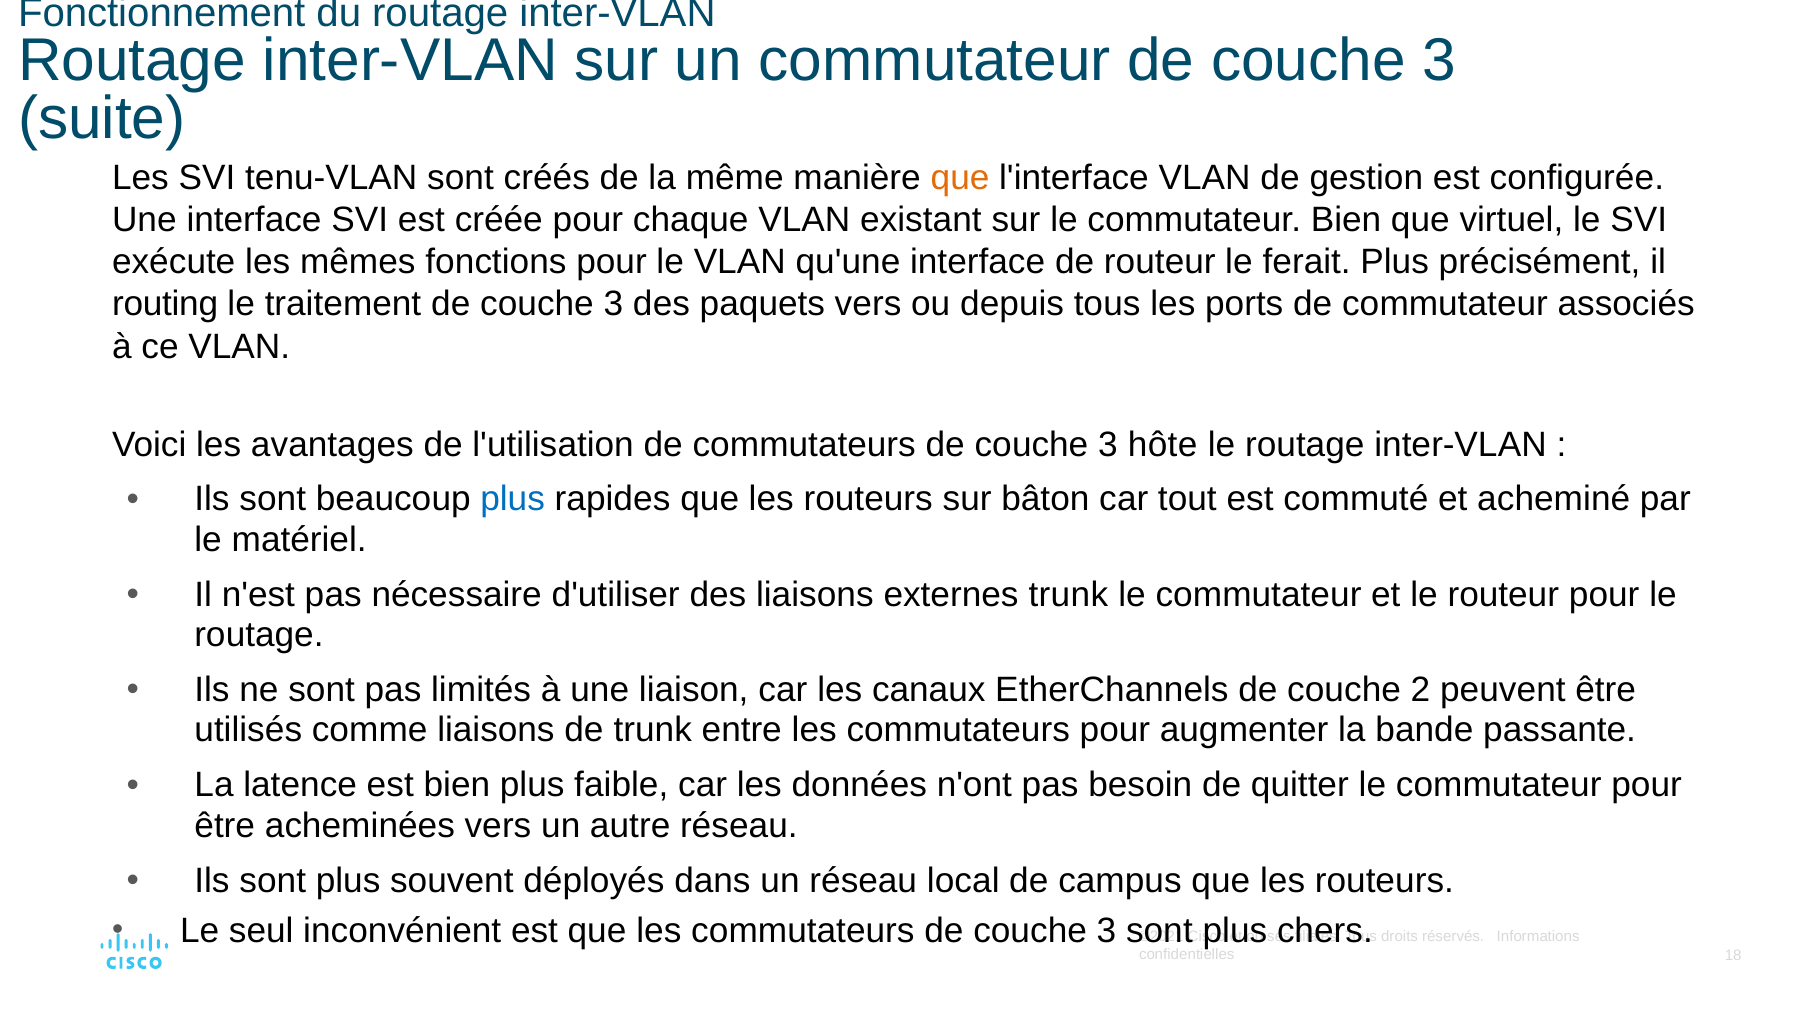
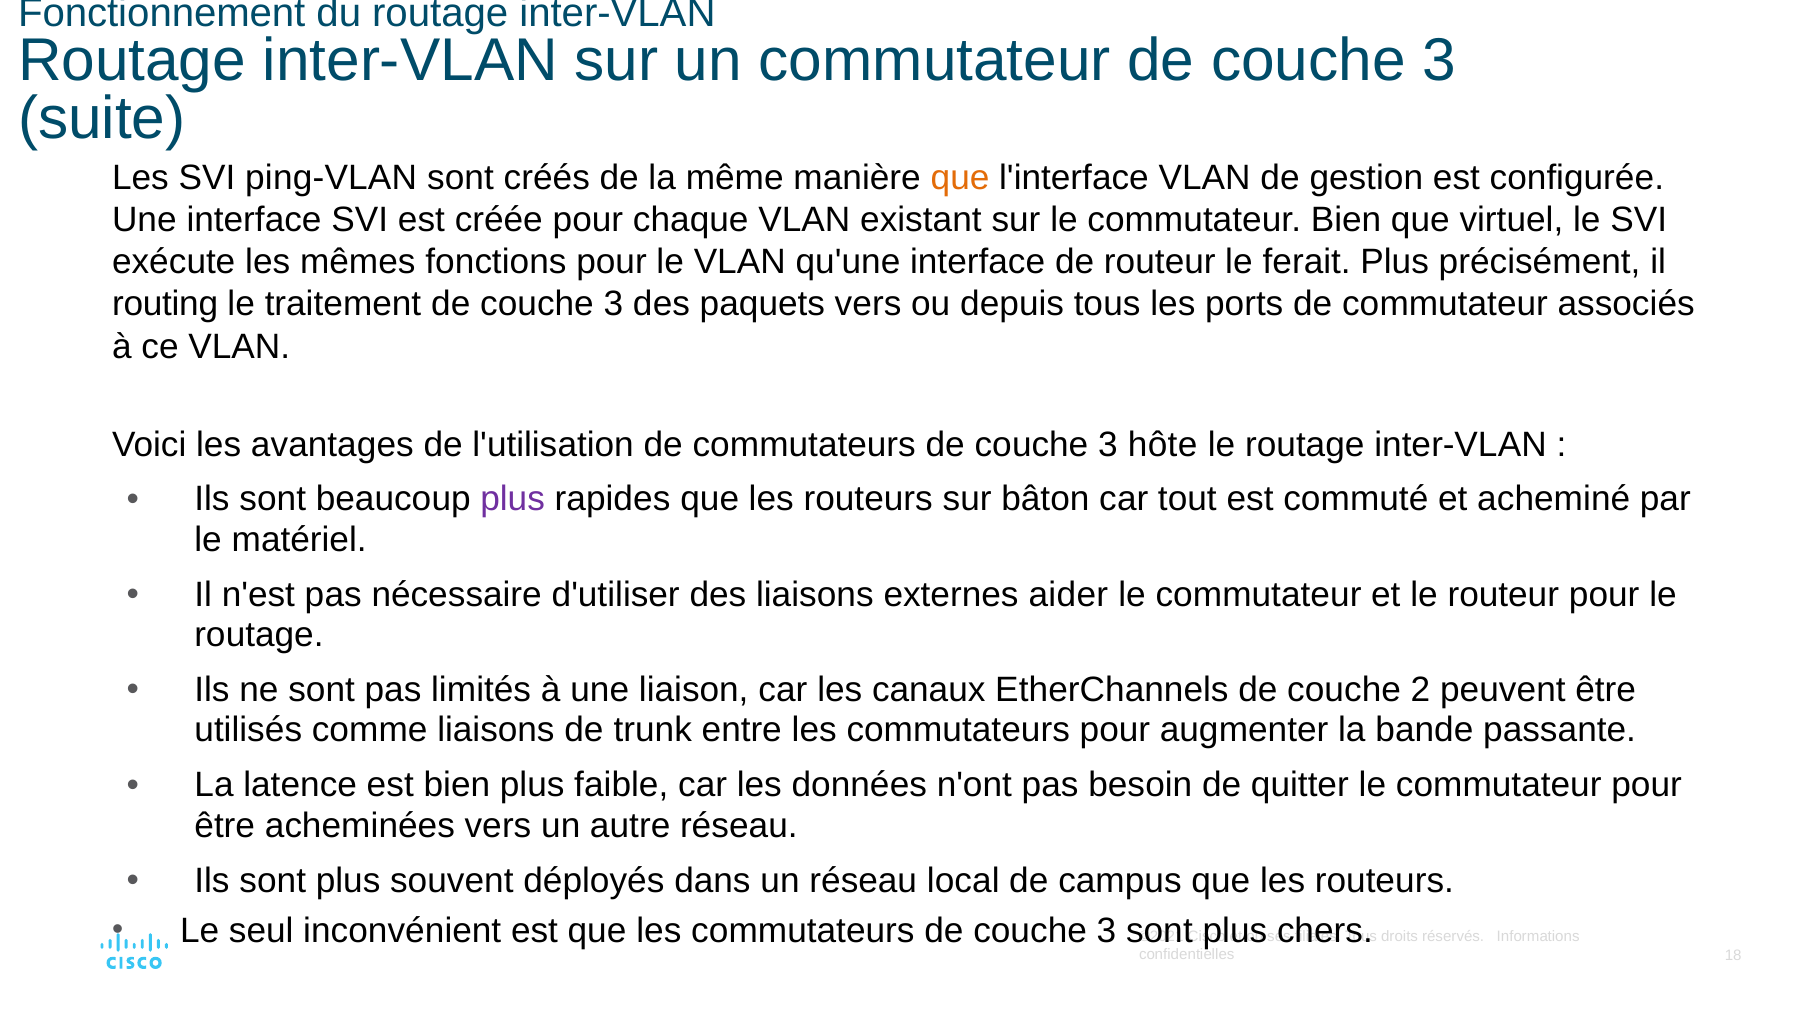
tenu-VLAN: tenu-VLAN -> ping-VLAN
plus at (513, 499) colour: blue -> purple
externes trunk: trunk -> aider
